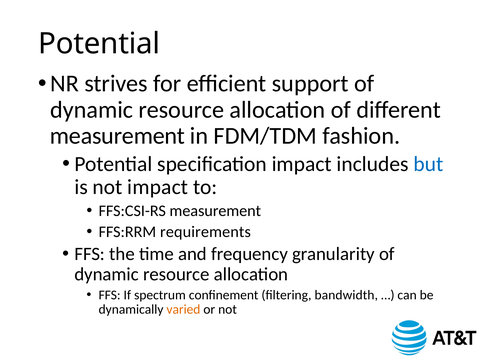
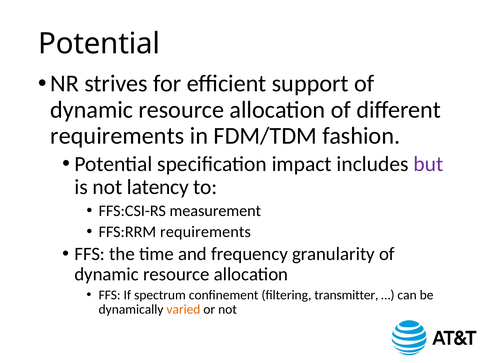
measurement at (117, 136): measurement -> requirements
but colour: blue -> purple
not impact: impact -> latency
bandwidth: bandwidth -> transmitter
